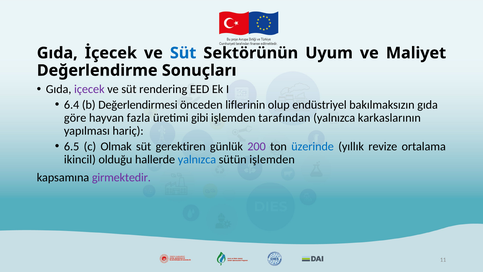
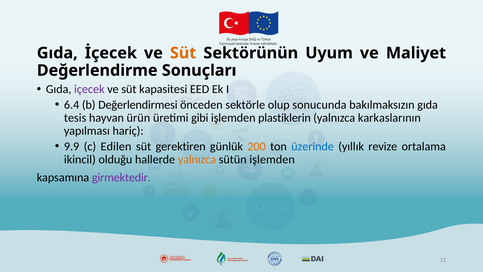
Süt at (183, 53) colour: blue -> orange
rendering: rendering -> kapasitesi
liflerinin: liflerinin -> sektörle
endüstriyel: endüstriyel -> sonucunda
göre: göre -> tesis
fazla: fazla -> ürün
tarafından: tarafından -> plastiklerin
6.5: 6.5 -> 9.9
Olmak: Olmak -> Edilen
200 colour: purple -> orange
yalnızca at (197, 159) colour: blue -> orange
